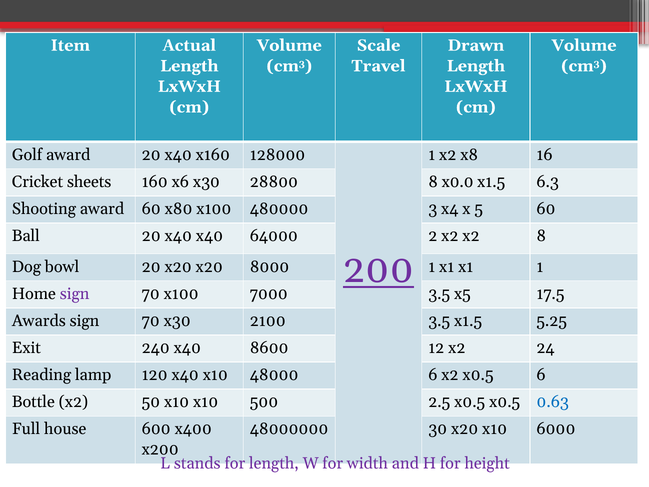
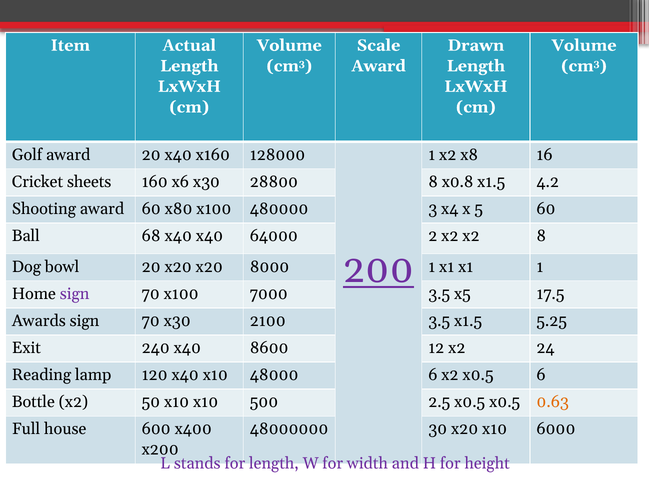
Travel at (378, 66): Travel -> Award
x0.0: x0.0 -> x0.8
6.3: 6.3 -> 4.2
Ball 20: 20 -> 68
0.63 colour: blue -> orange
